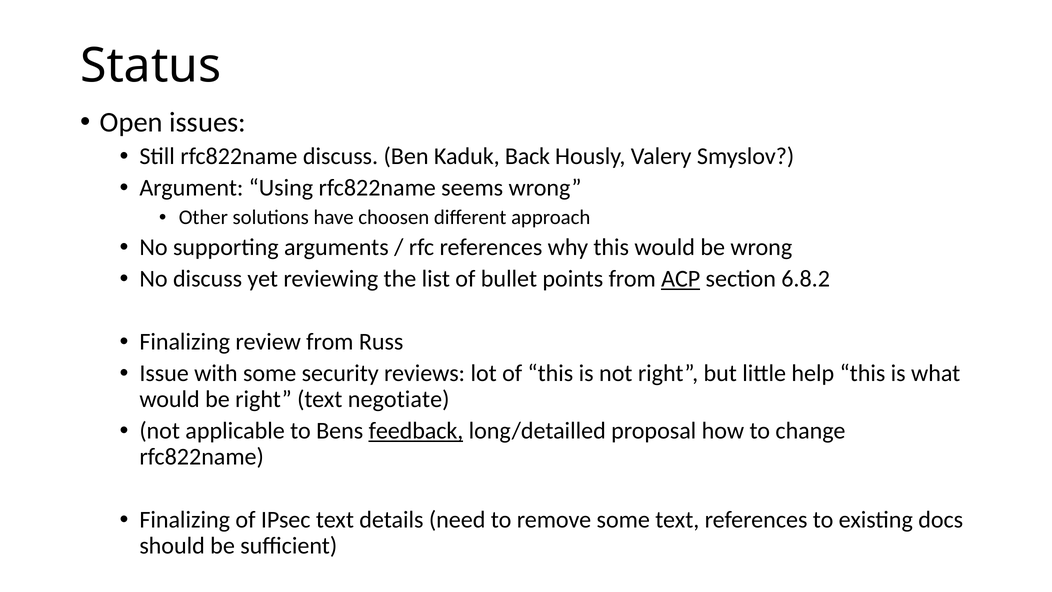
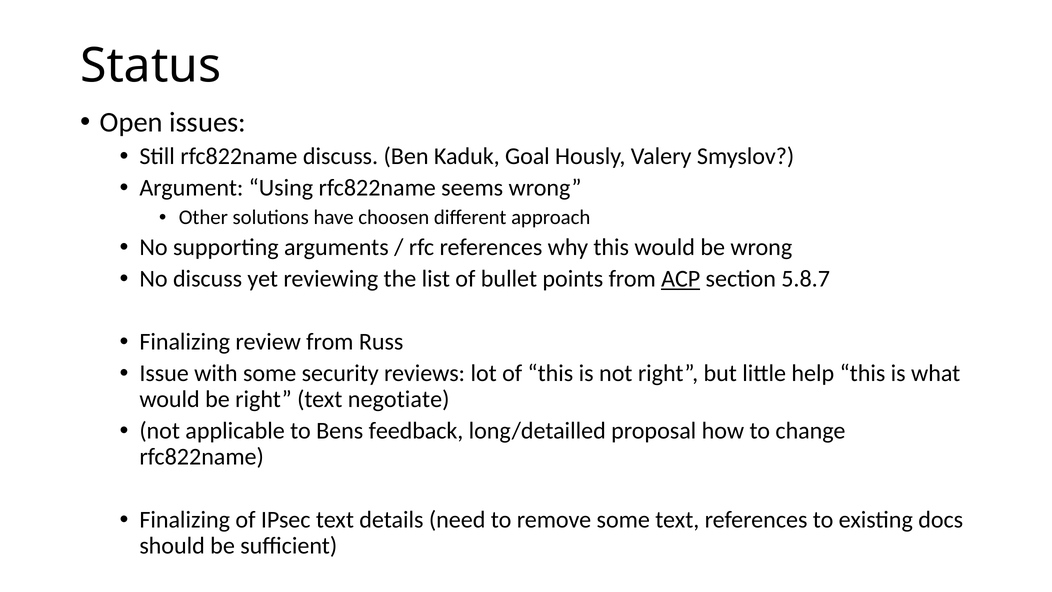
Back: Back -> Goal
6.8.2: 6.8.2 -> 5.8.7
feedback underline: present -> none
